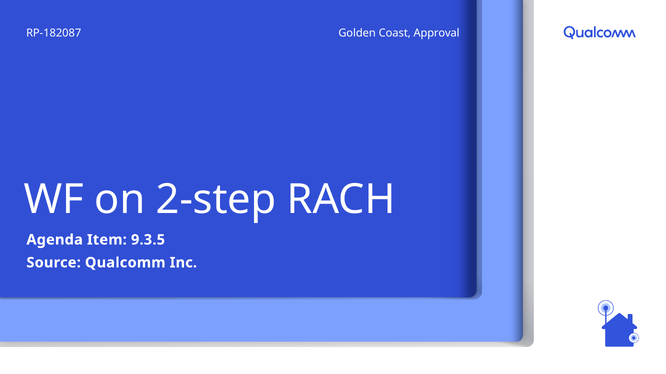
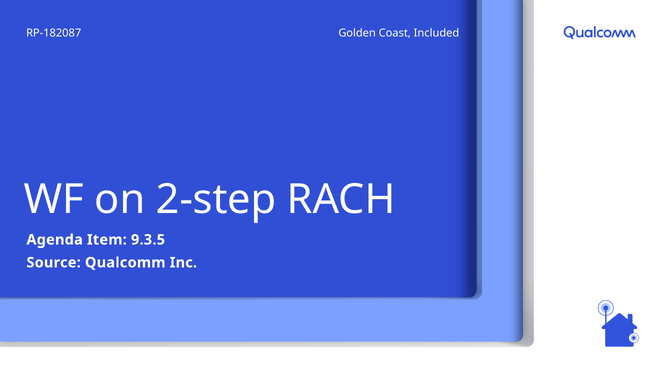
Approval: Approval -> Included
